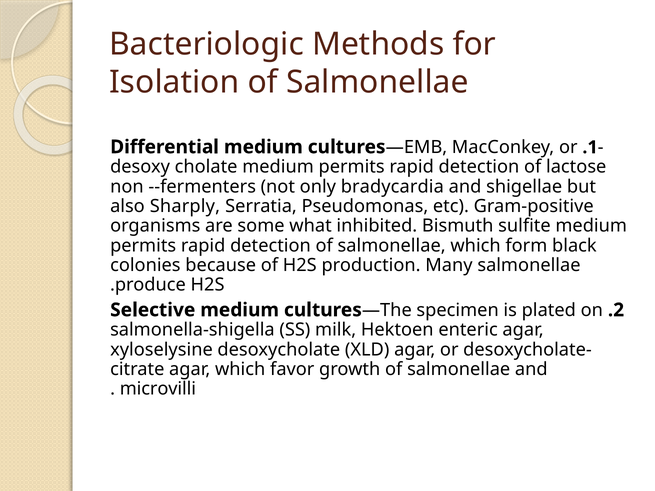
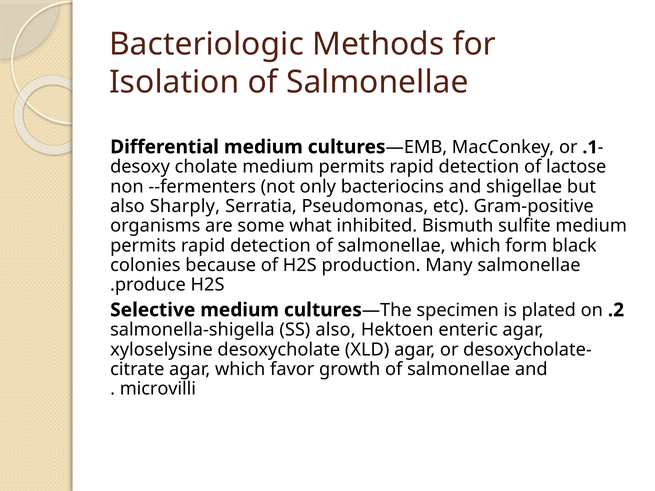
bradycardia: bradycardia -> bacteriocins
SS milk: milk -> also
